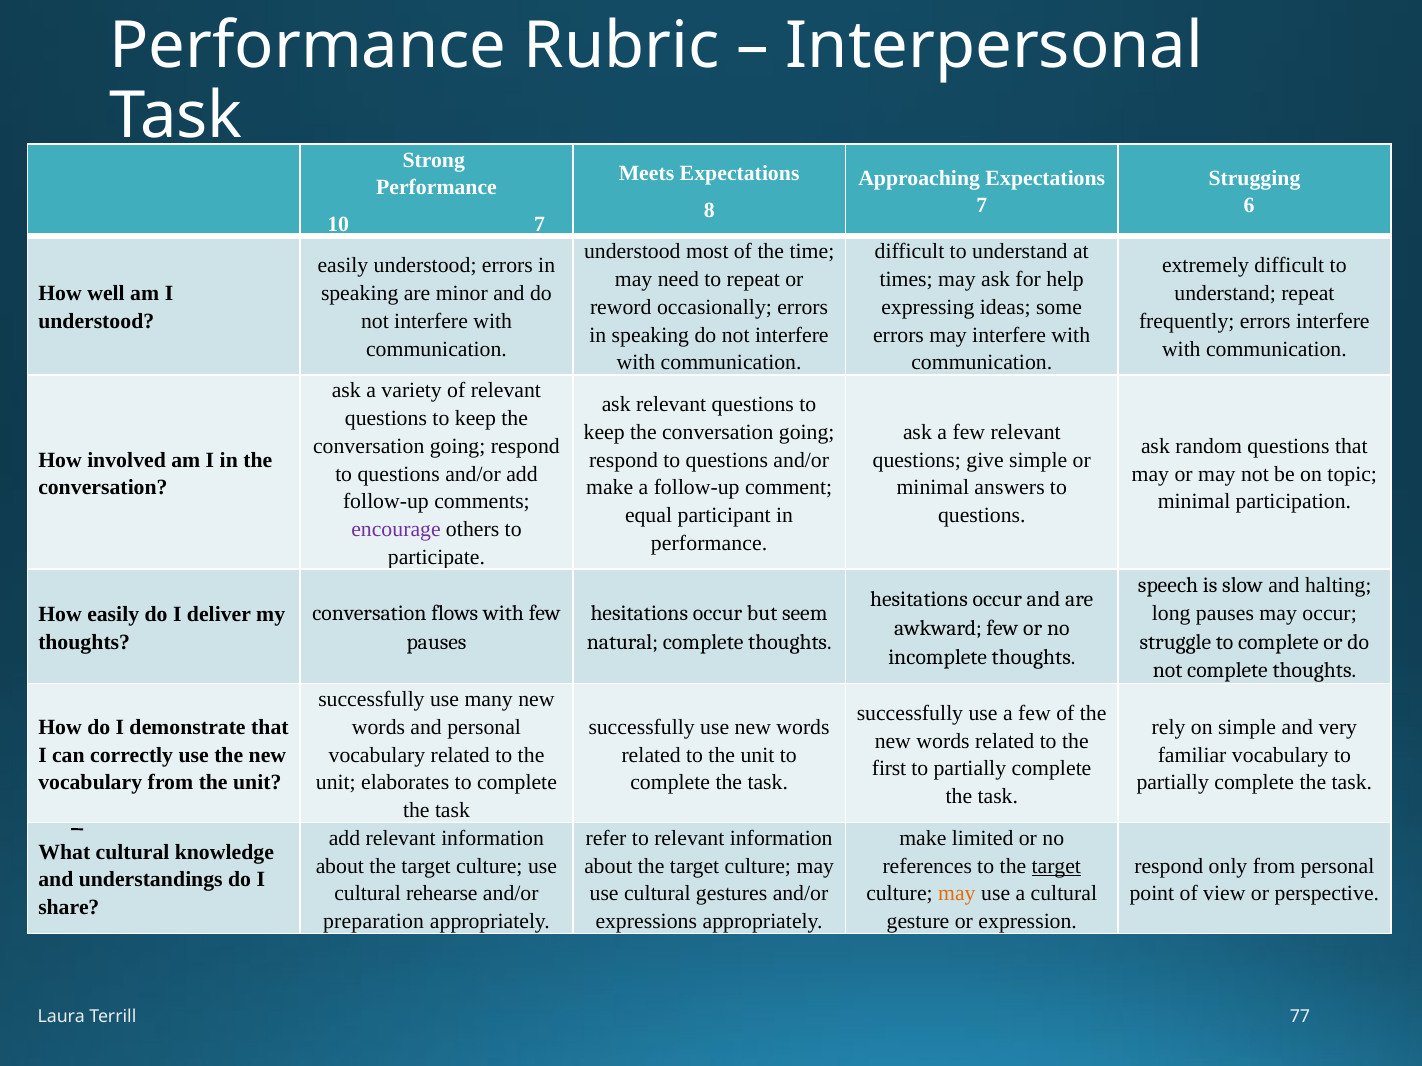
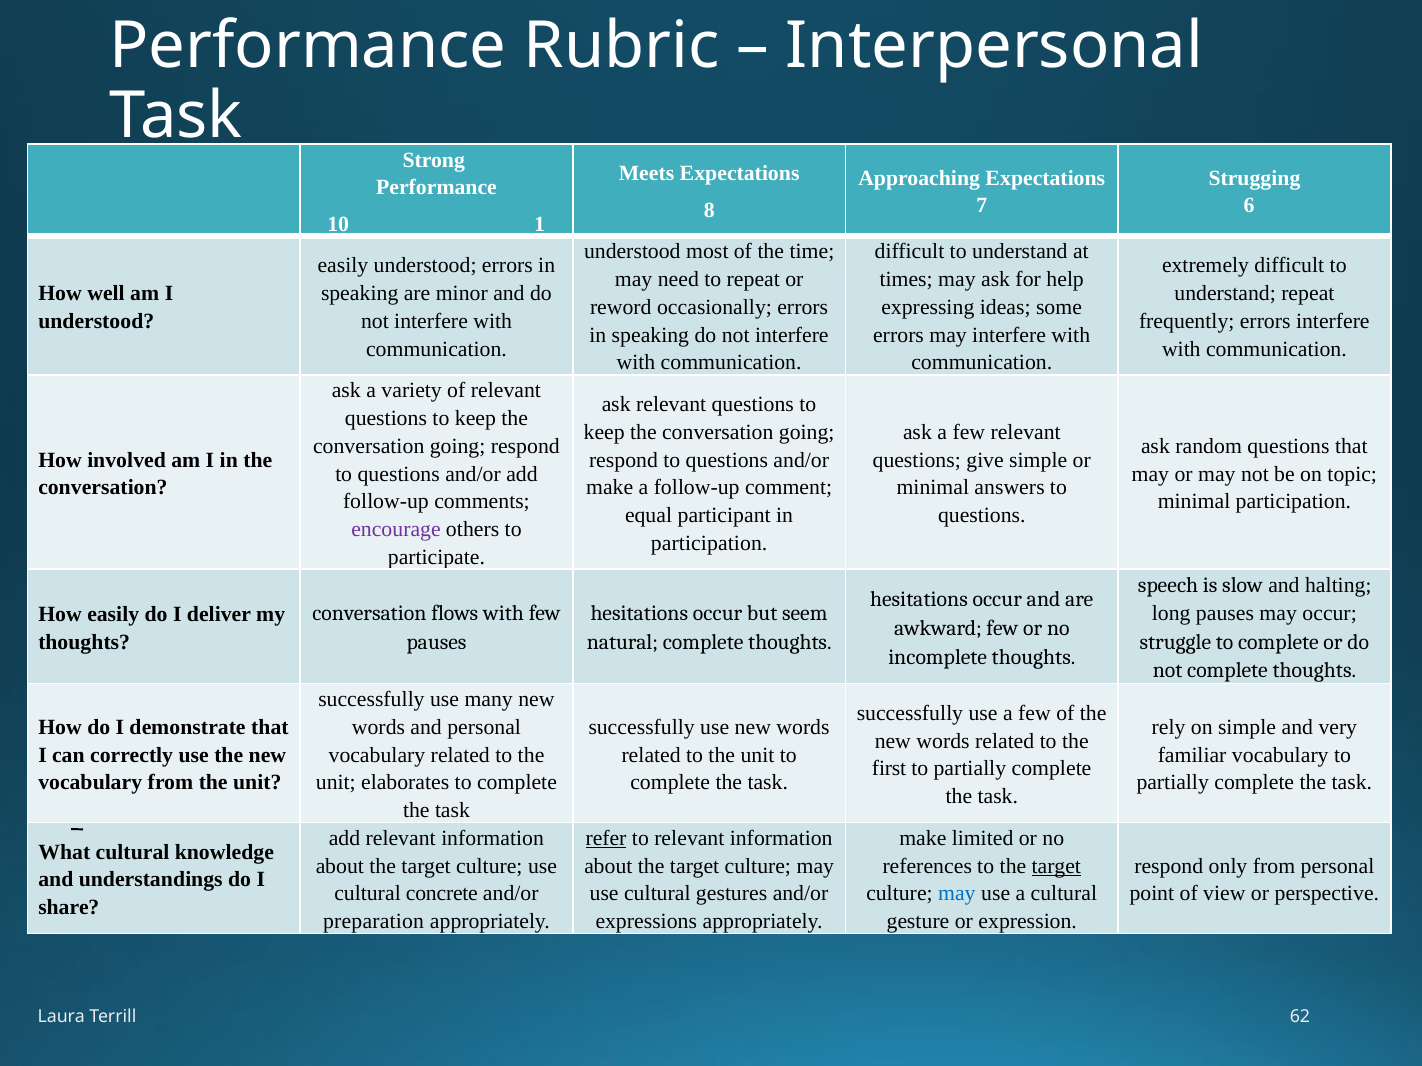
10 7: 7 -> 1
performance at (709, 543): performance -> participation
refer underline: none -> present
rehearse: rehearse -> concrete
may at (957, 894) colour: orange -> blue
77: 77 -> 62
